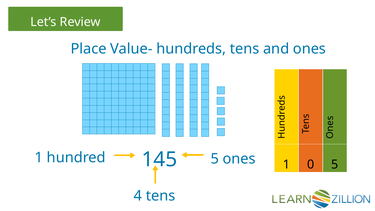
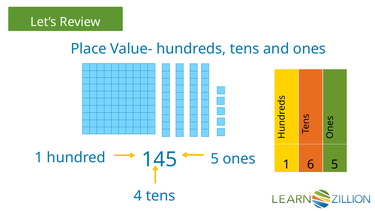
0: 0 -> 6
